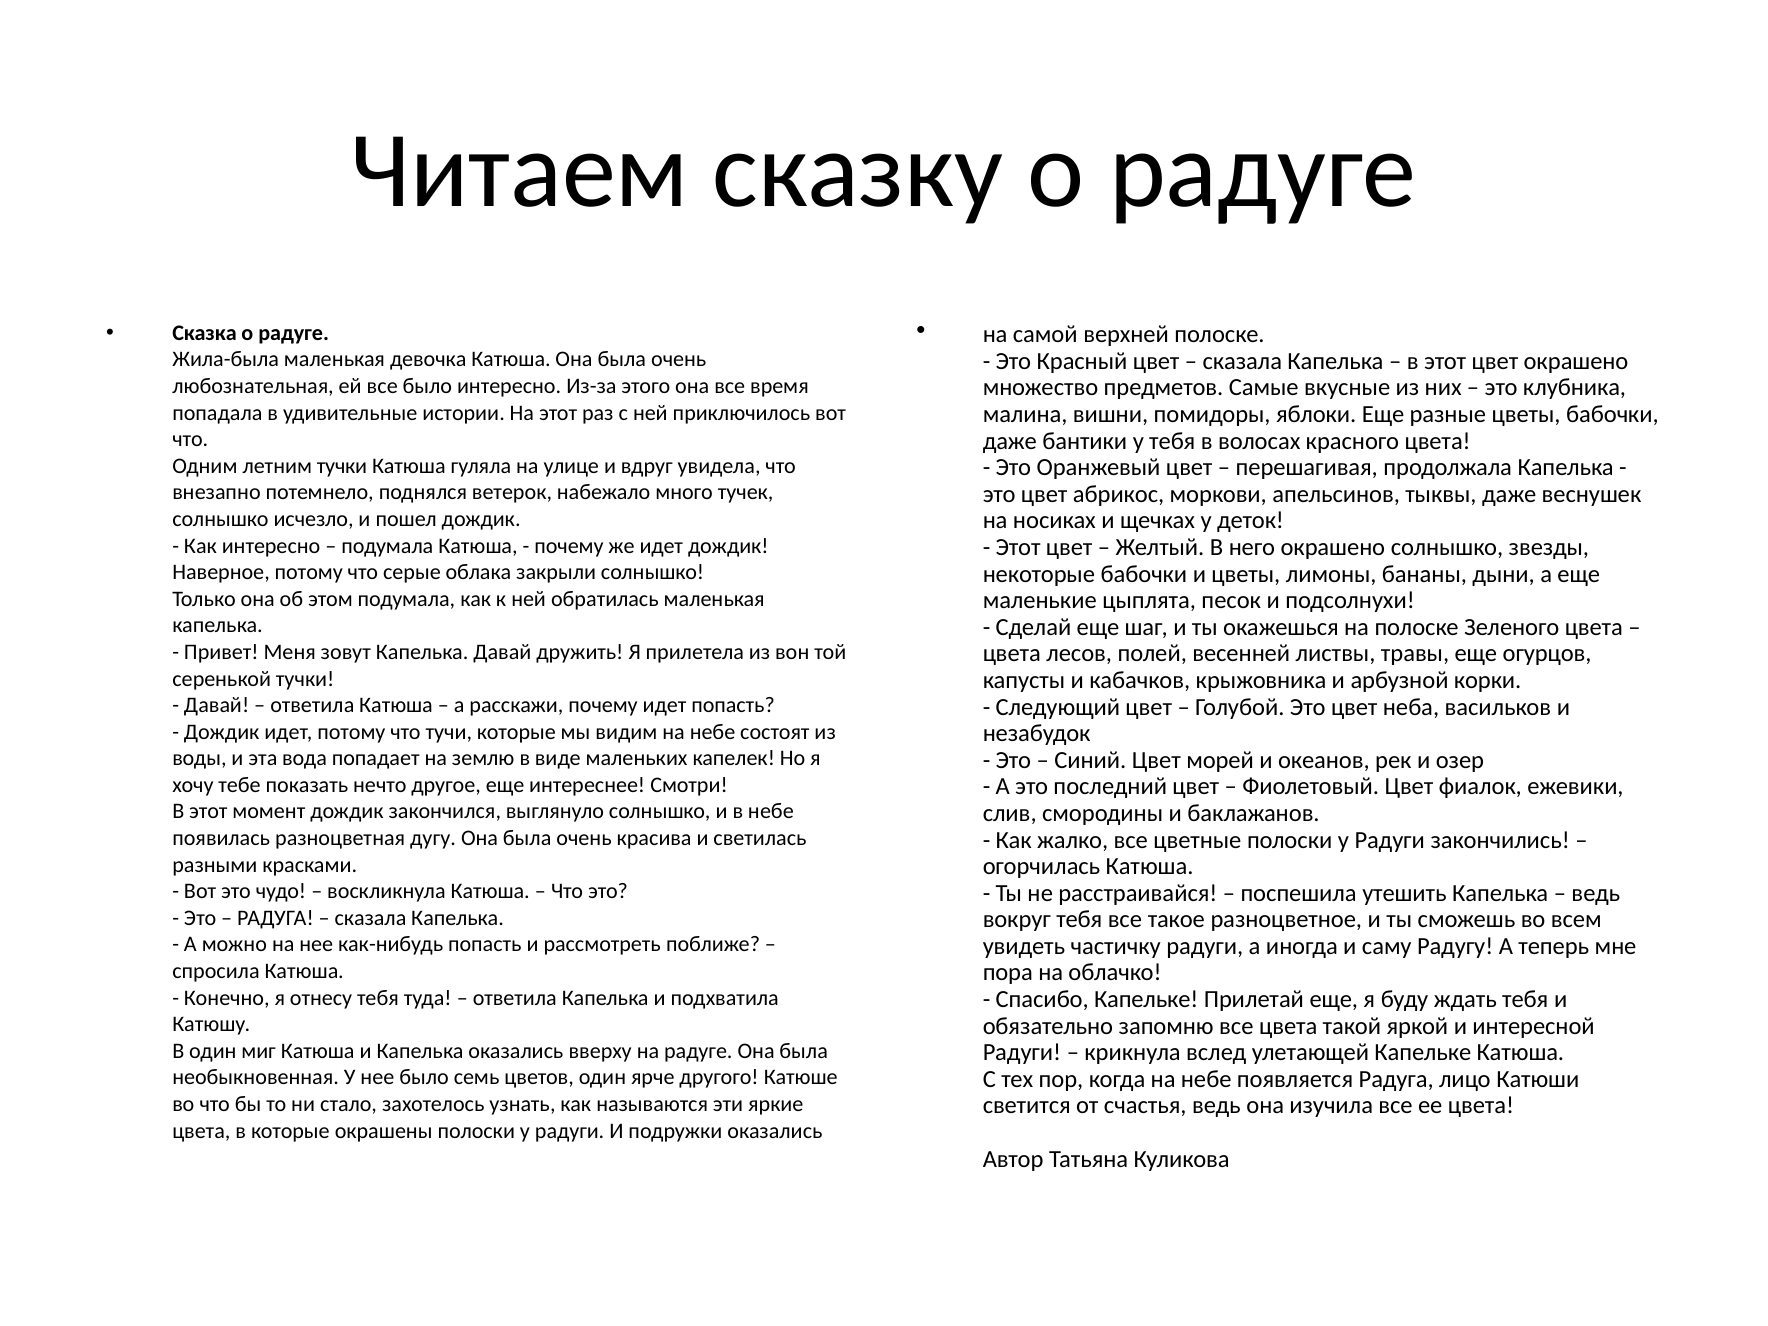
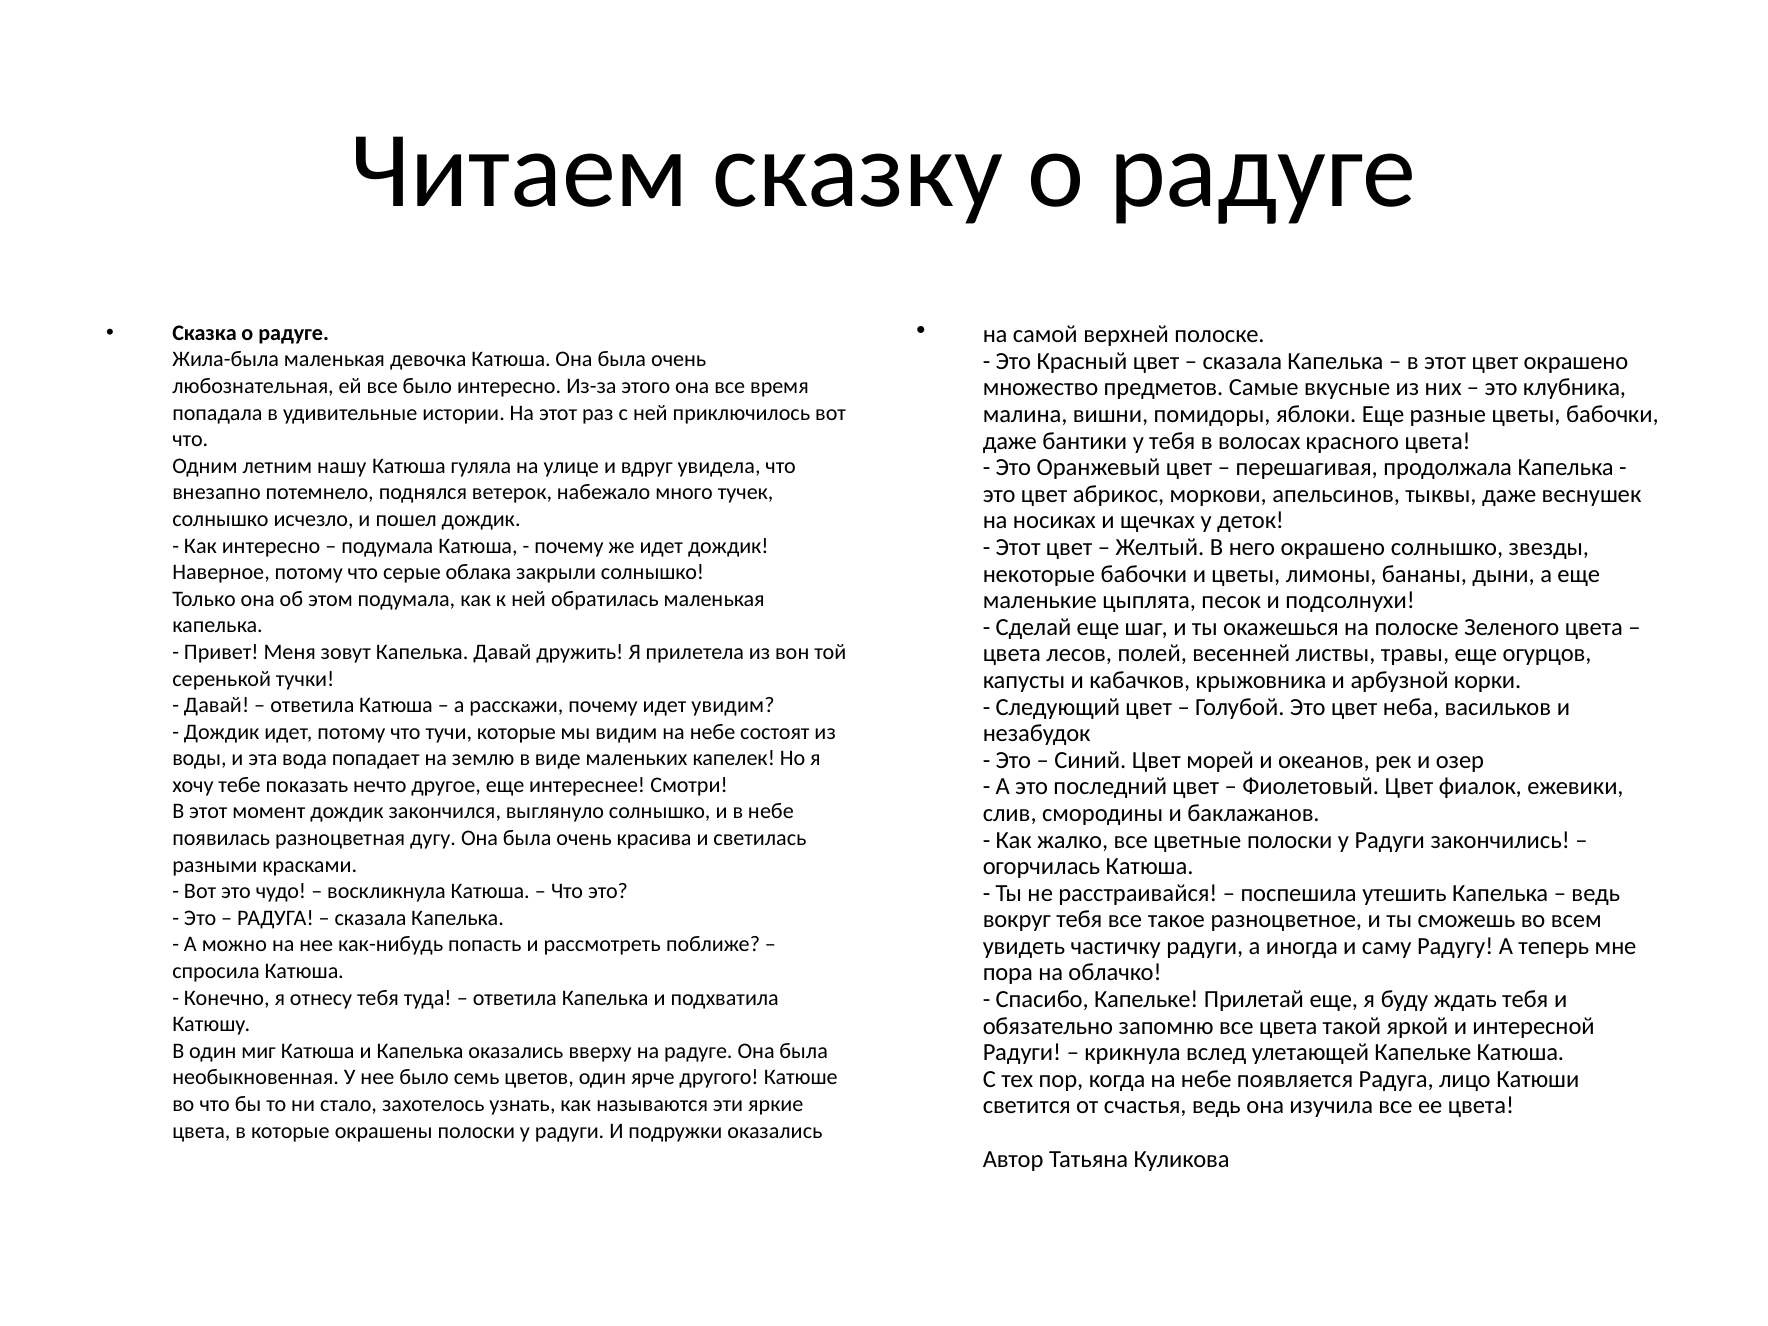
летним тучки: тучки -> нашу
идет попасть: попасть -> увидим
